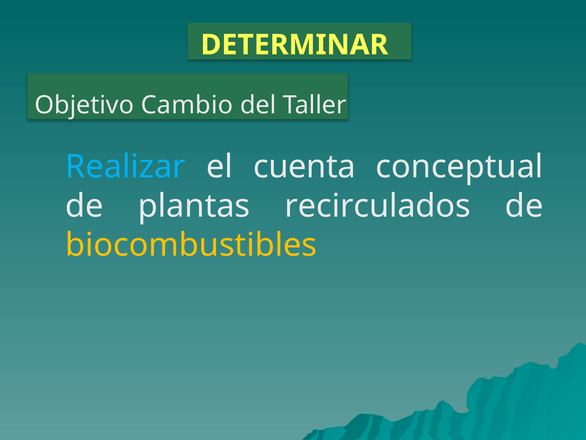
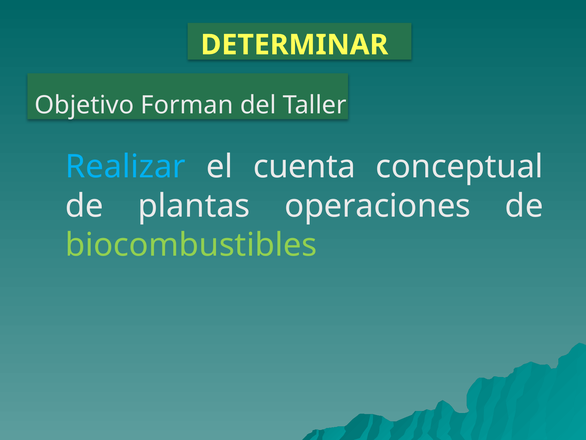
Cambio: Cambio -> Forman
recirculados: recirculados -> operaciones
biocombustibles colour: yellow -> light green
